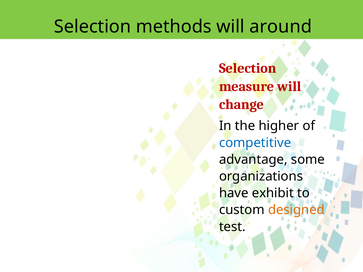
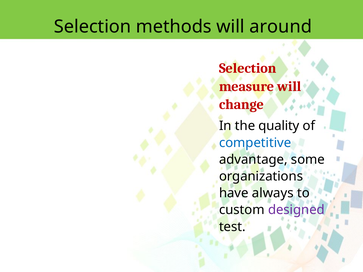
higher: higher -> quality
exhibit: exhibit -> always
designed colour: orange -> purple
